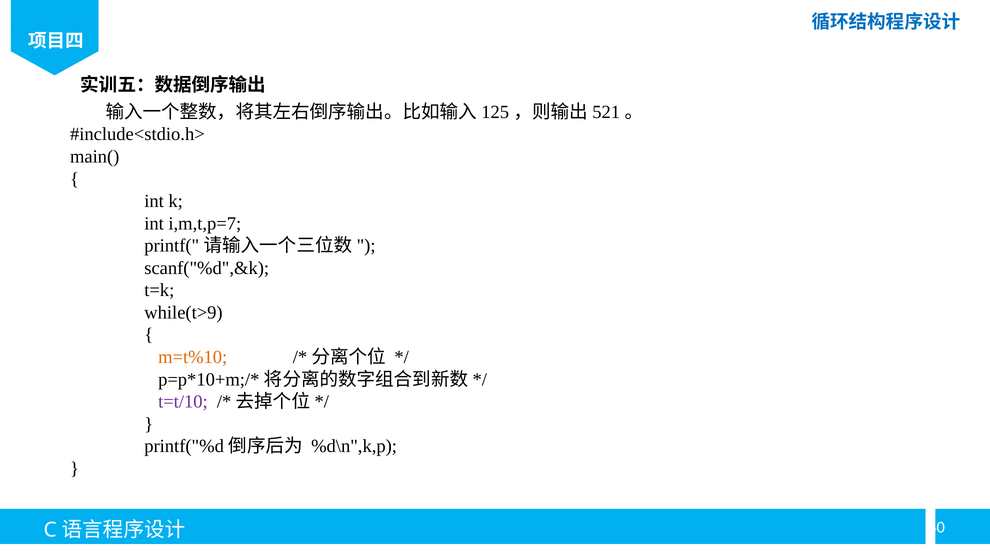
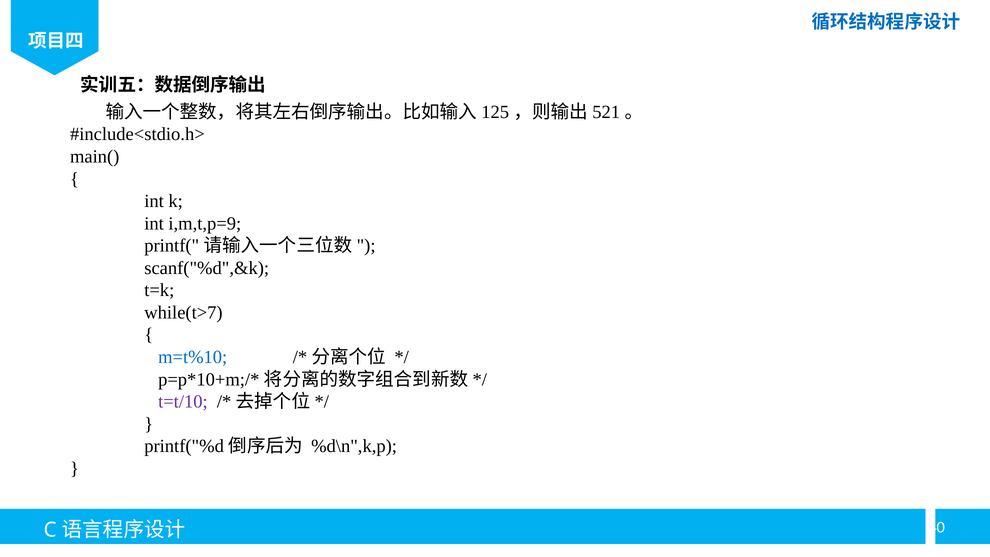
i,m,t,p=7: i,m,t,p=7 -> i,m,t,p=9
while(t>9: while(t>9 -> while(t>7
m=t%10 colour: orange -> blue
